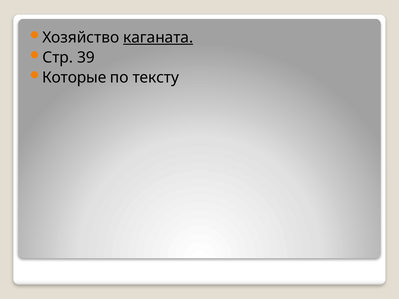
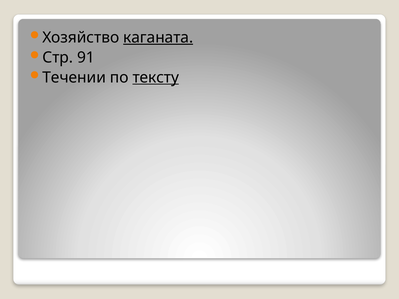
39: 39 -> 91
Которые: Которые -> Течении
тексту underline: none -> present
